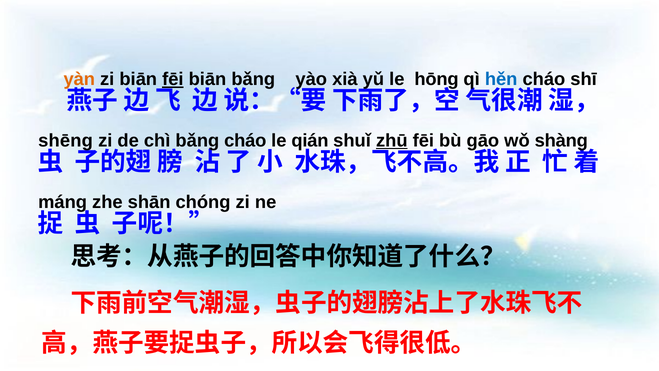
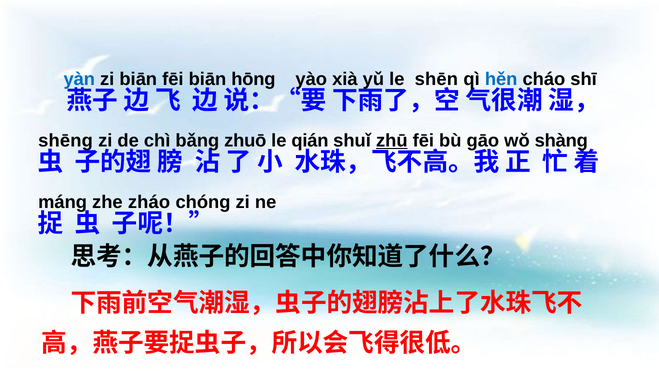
yàn colour: orange -> blue
fēi at (173, 79) underline: present -> none
biān bǎnɡ: bǎnɡ -> hōnɡ
hōnɡ: hōnɡ -> shēn
bǎnɡ cháo: cháo -> zhuō
shān: shān -> zháo
